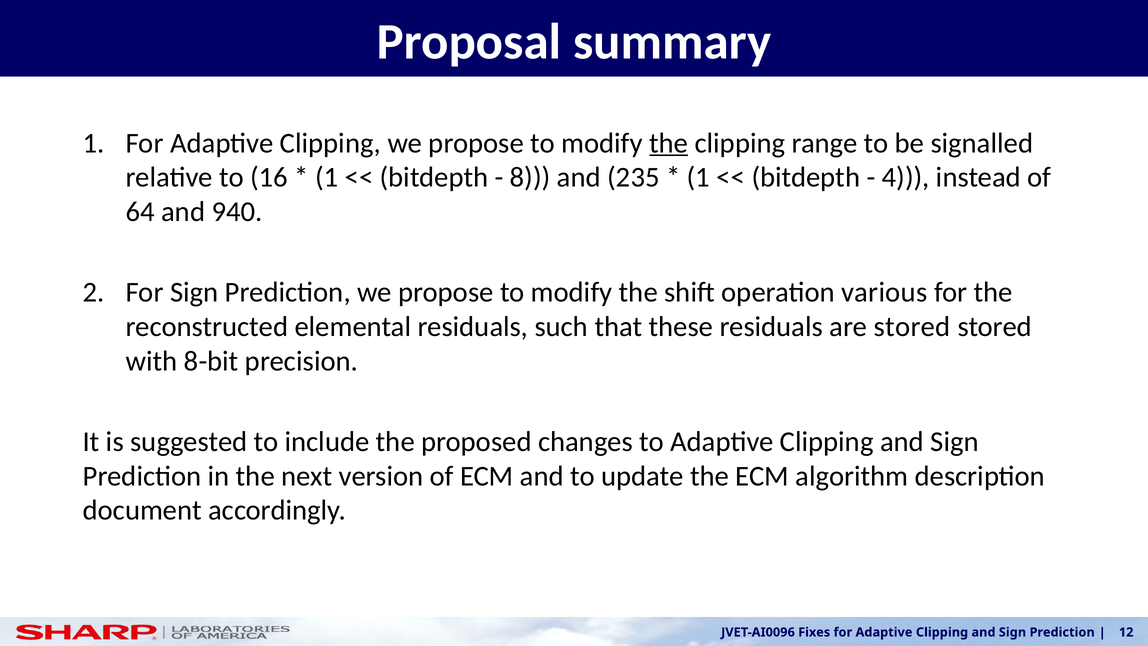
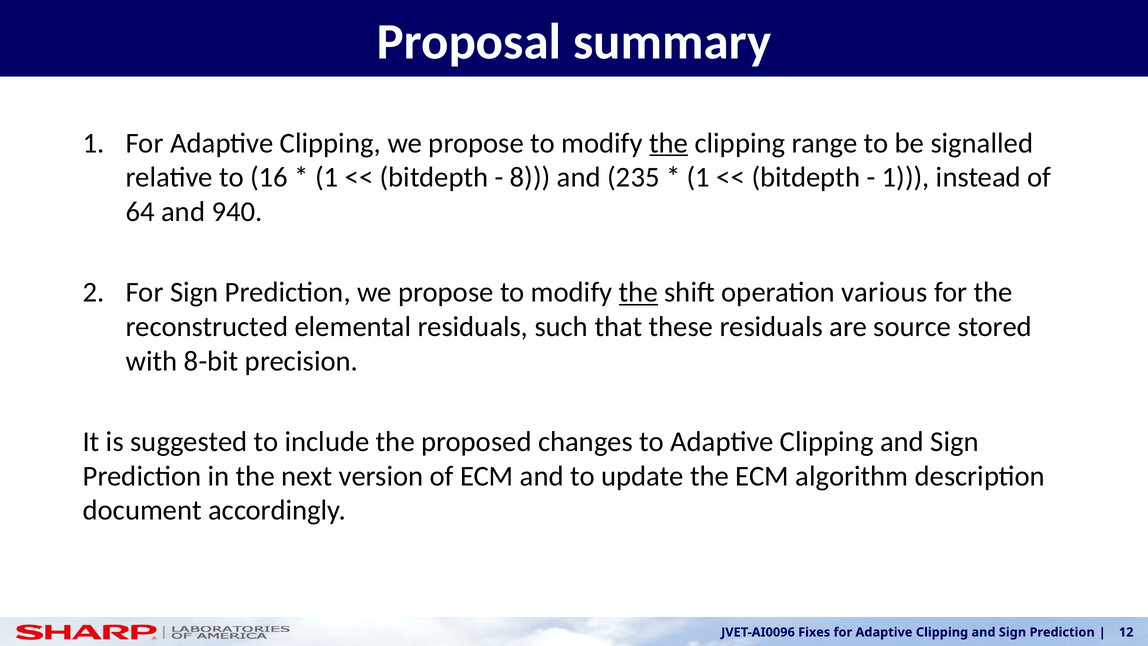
4 at (906, 177): 4 -> 1
the at (638, 292) underline: none -> present
are stored: stored -> source
